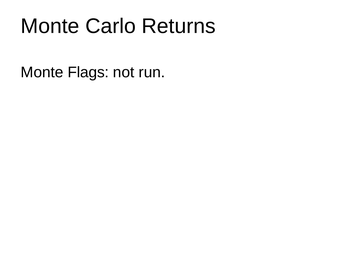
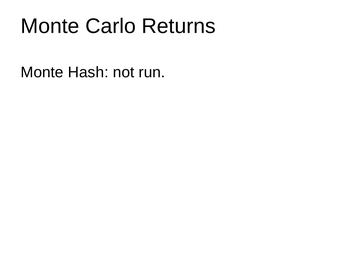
Flags: Flags -> Hash
